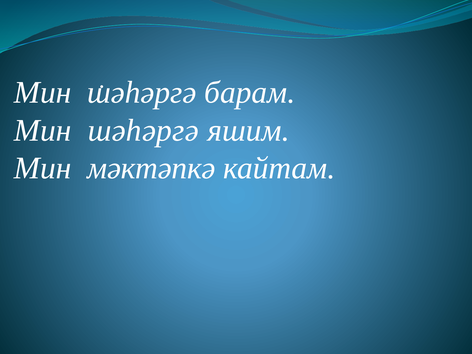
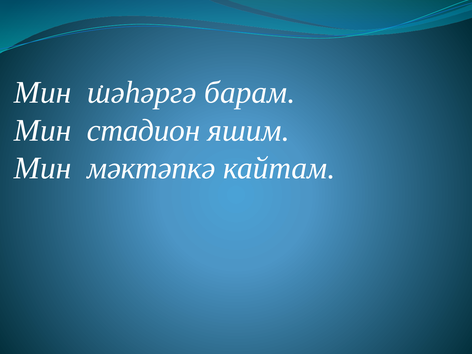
шәһәргә at (143, 130): шәһәргә -> стадион
